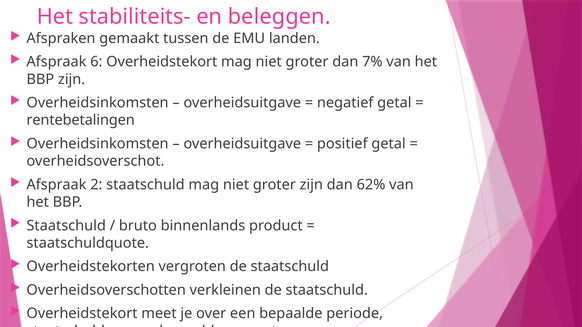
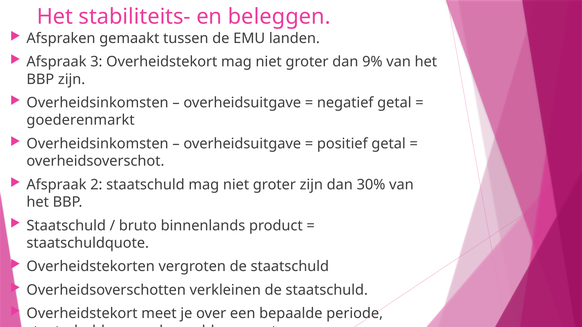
6: 6 -> 3
7%: 7% -> 9%
rentebetalingen: rentebetalingen -> goederenmarkt
62%: 62% -> 30%
